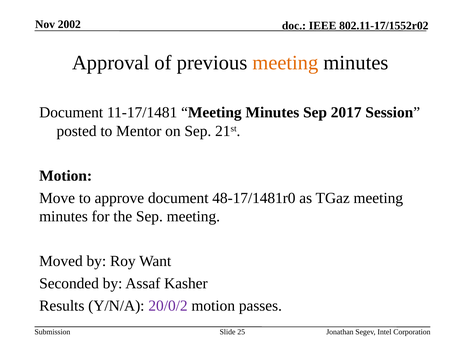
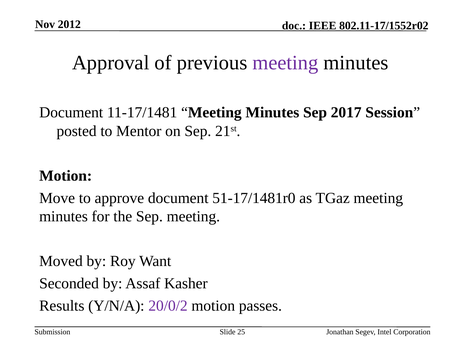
2002: 2002 -> 2012
meeting at (285, 63) colour: orange -> purple
48-17/1481r0: 48-17/1481r0 -> 51-17/1481r0
